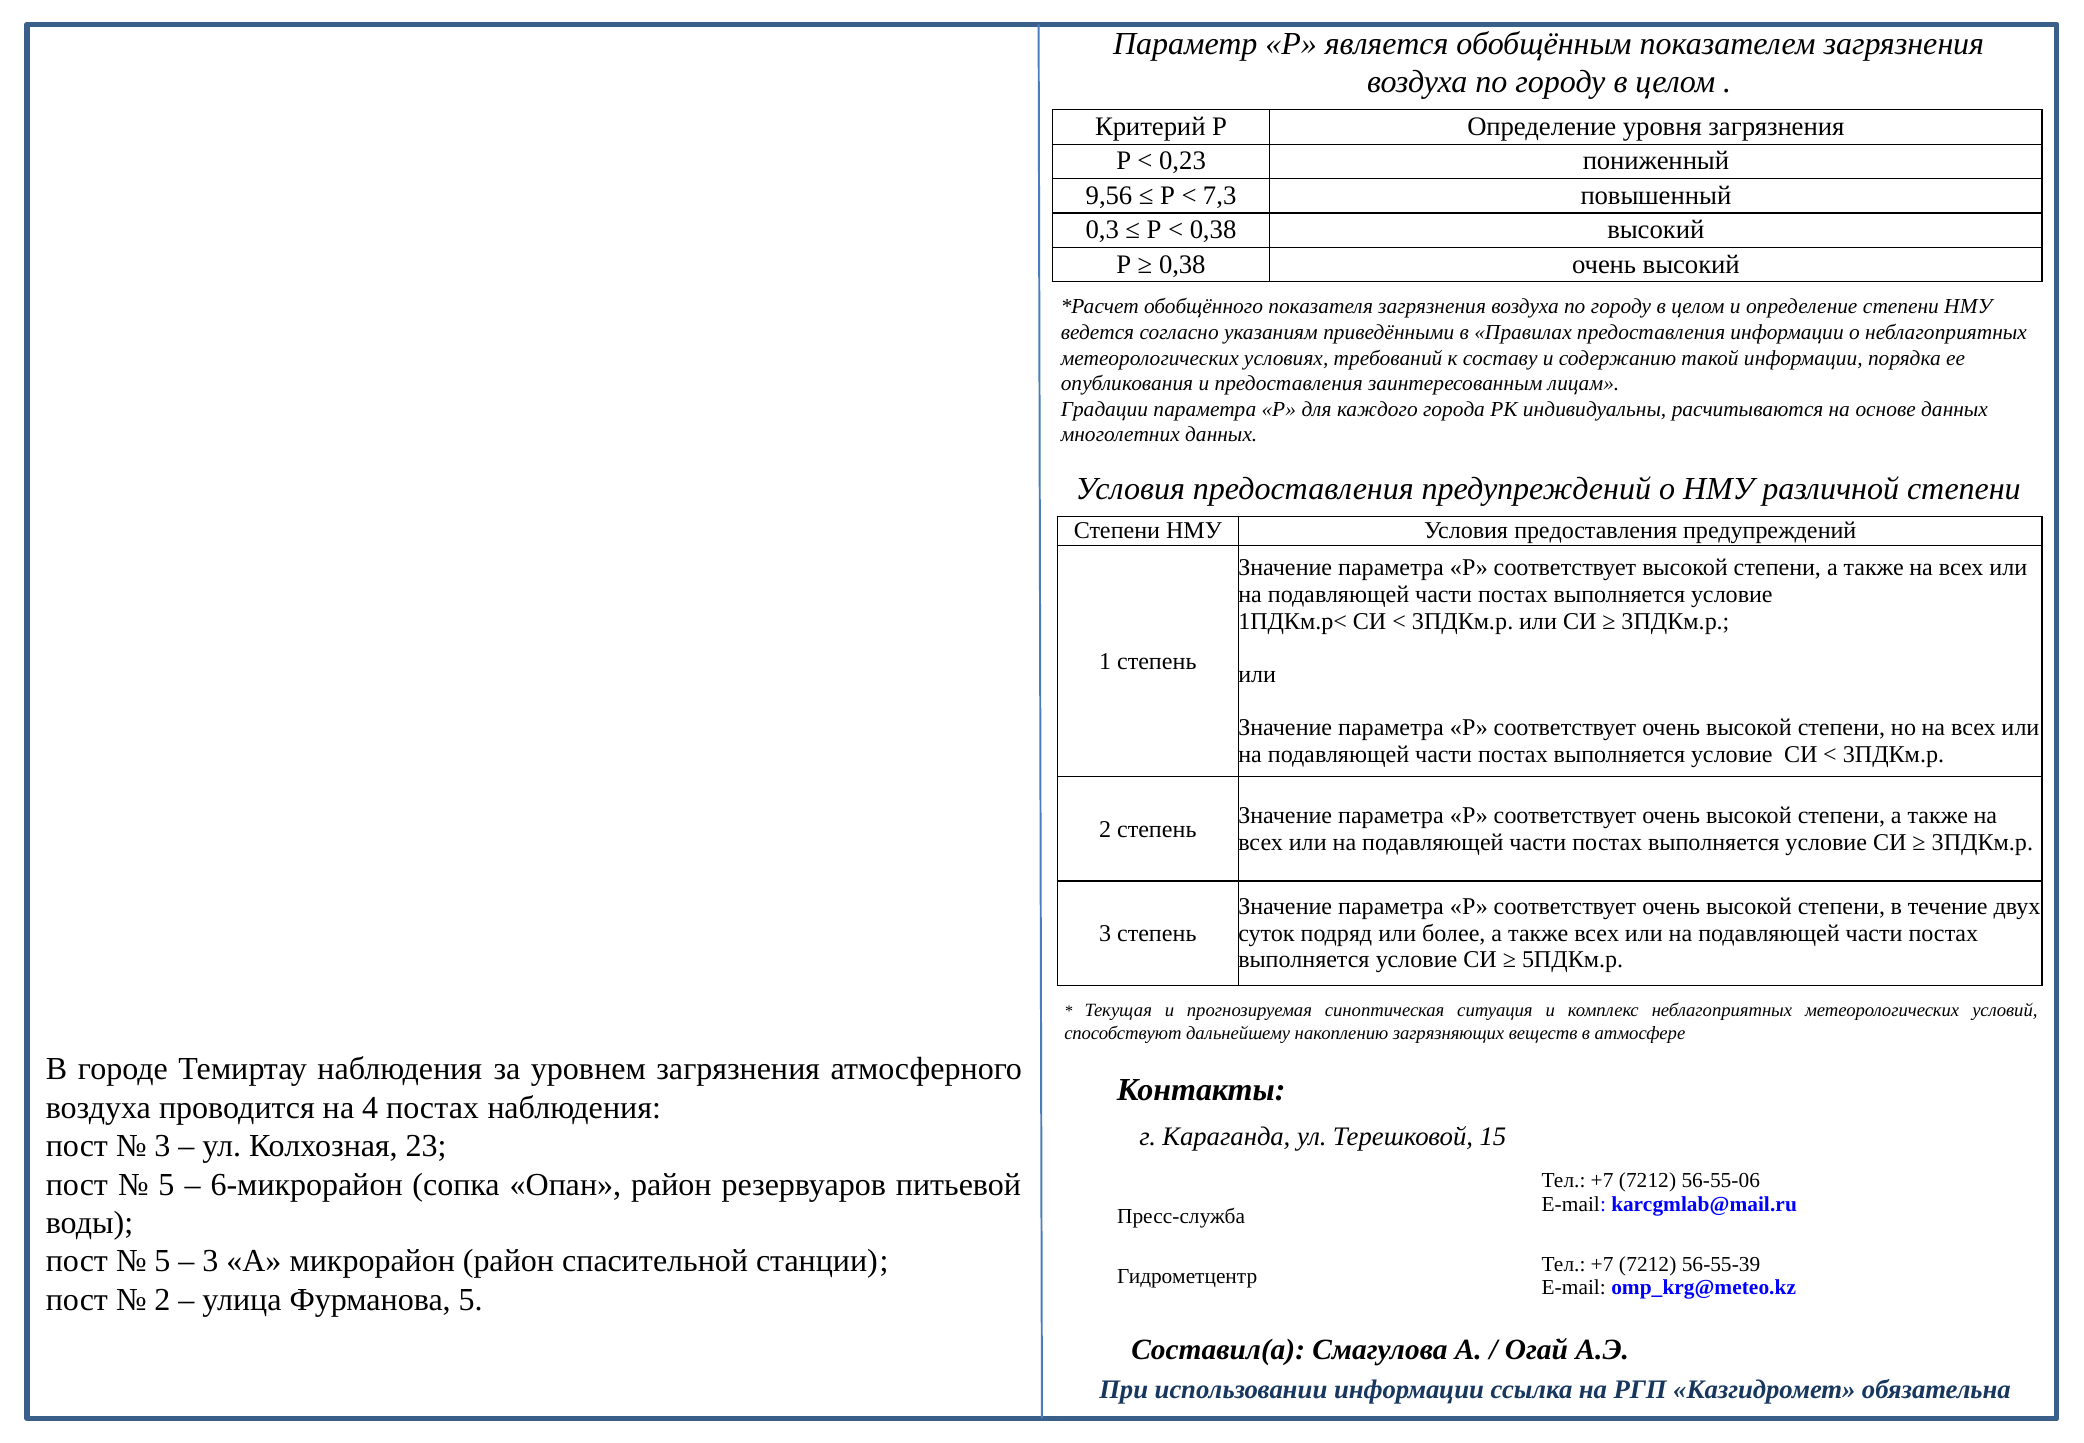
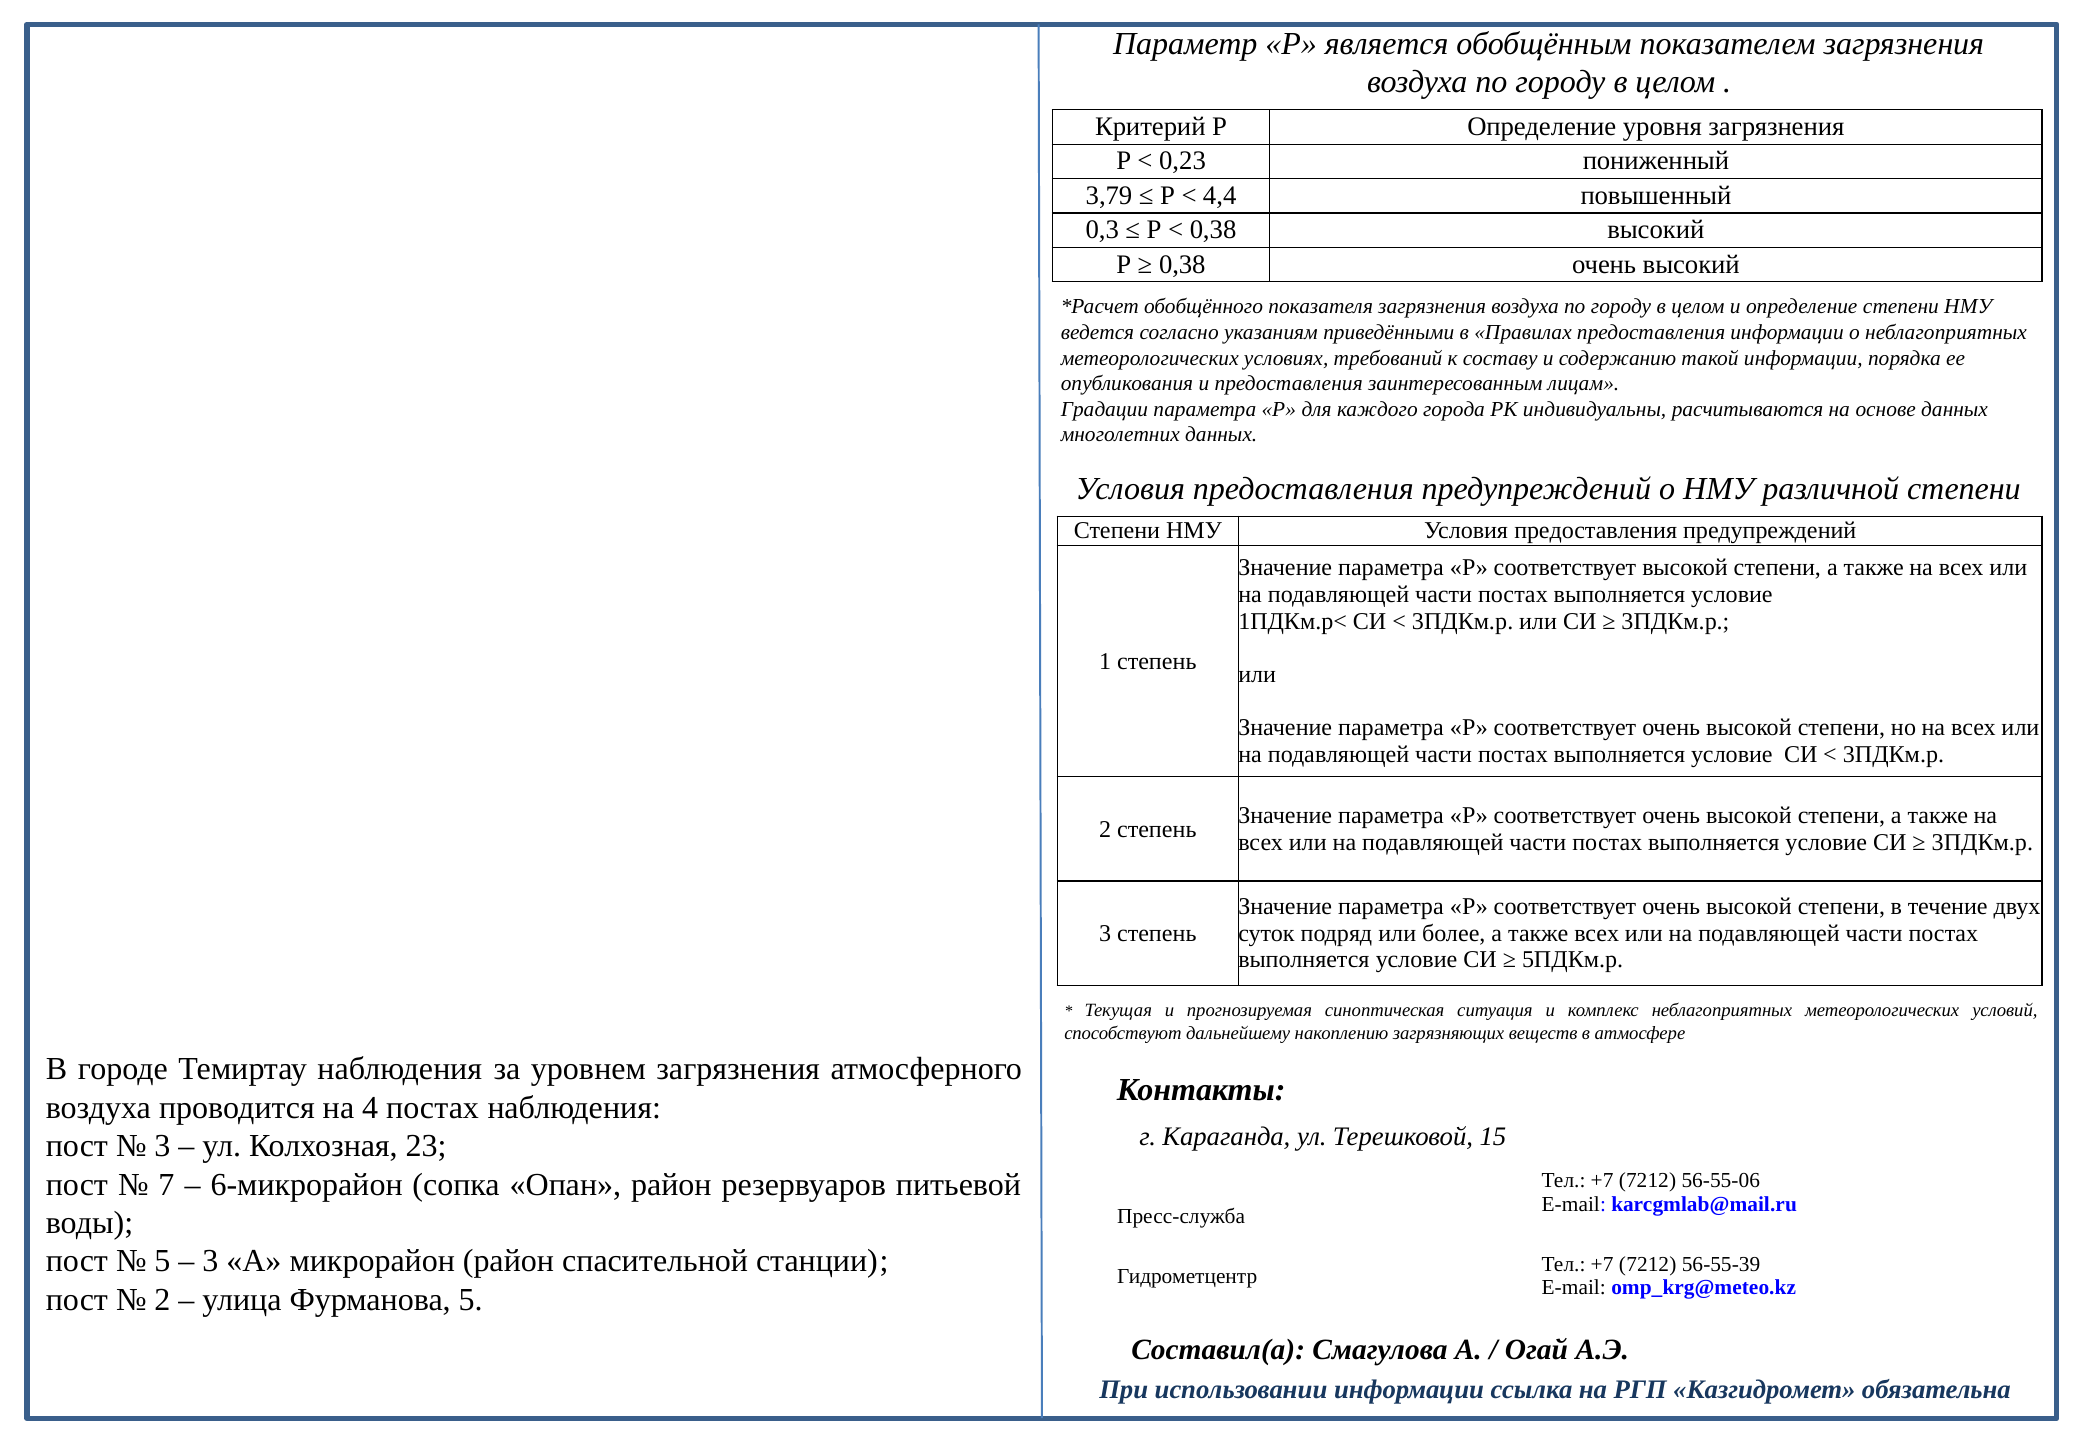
9,56: 9,56 -> 3,79
7,3: 7,3 -> 4,4
5 at (166, 1184): 5 -> 7
